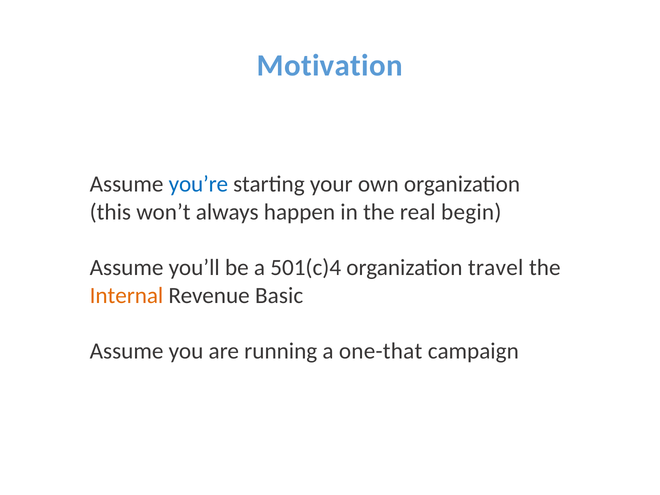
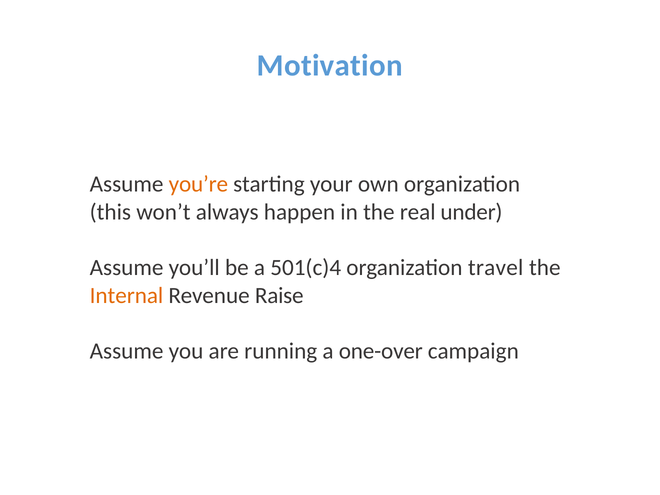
you’re colour: blue -> orange
begin: begin -> under
Basic: Basic -> Raise
one-that: one-that -> one-over
